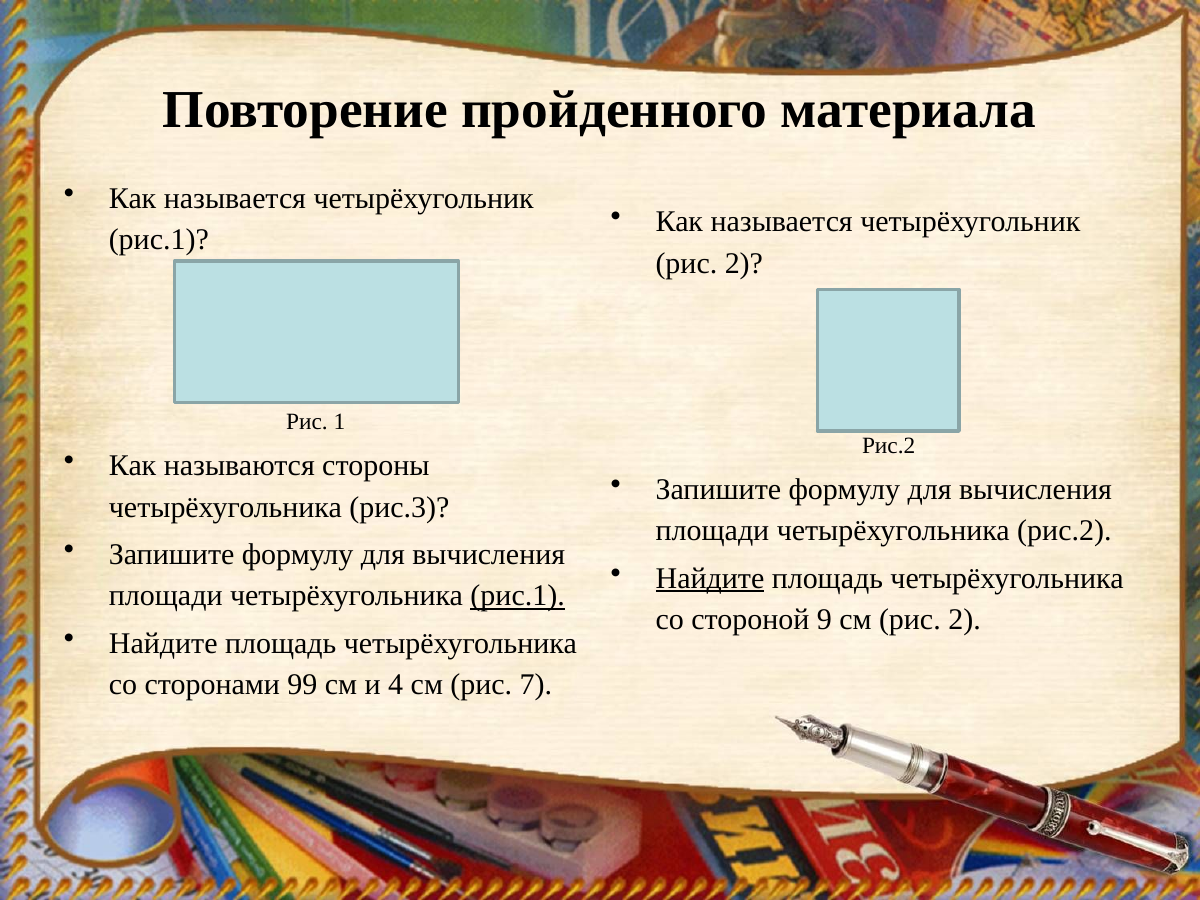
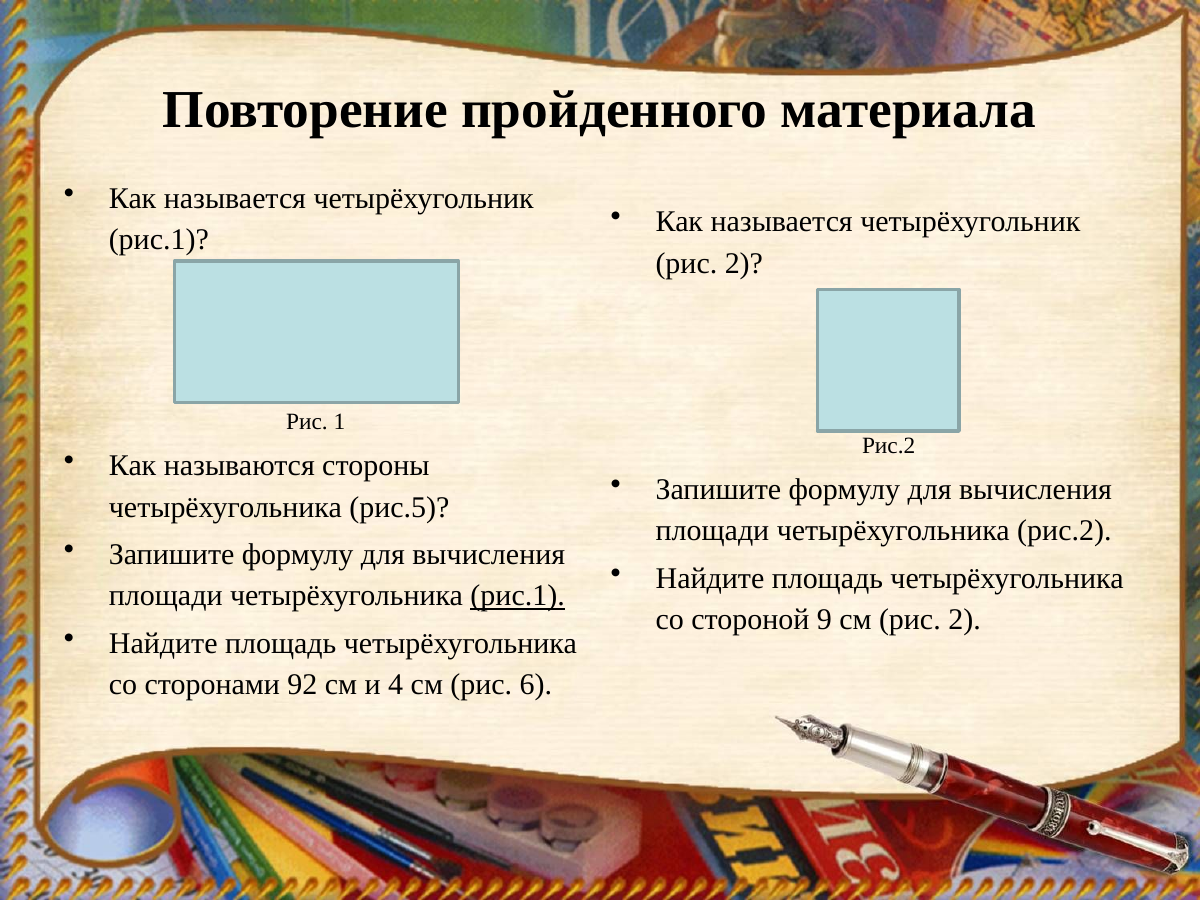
рис.3: рис.3 -> рис.5
Найдите at (710, 578) underline: present -> none
99: 99 -> 92
7: 7 -> 6
